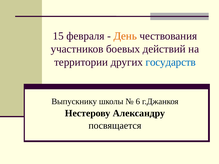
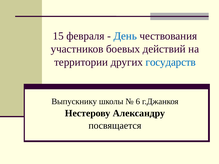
День colour: orange -> blue
